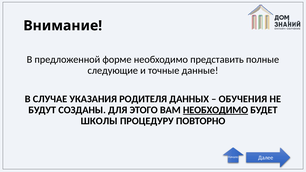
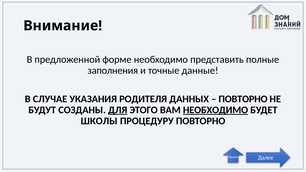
следующие: следующие -> заполнения
ОБУЧЕНИЯ at (243, 99): ОБУЧЕНИЯ -> ПОВТОРНО
ДЛЯ underline: none -> present
